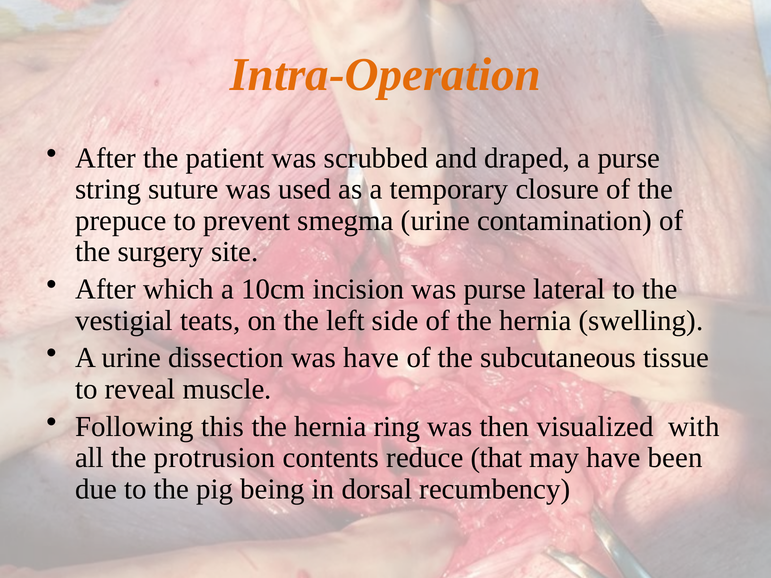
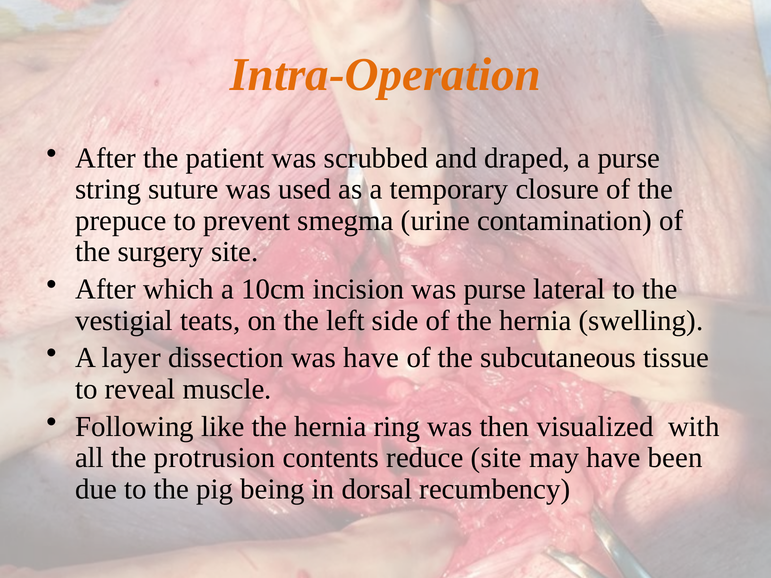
A urine: urine -> layer
this: this -> like
reduce that: that -> site
